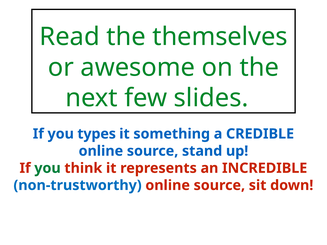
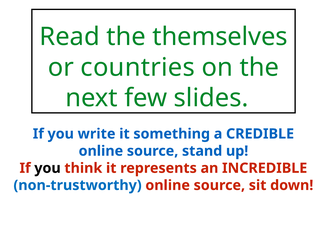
awesome: awesome -> countries
types: types -> write
you at (47, 168) colour: green -> black
